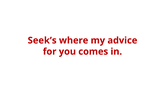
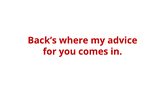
Seek’s: Seek’s -> Back’s
